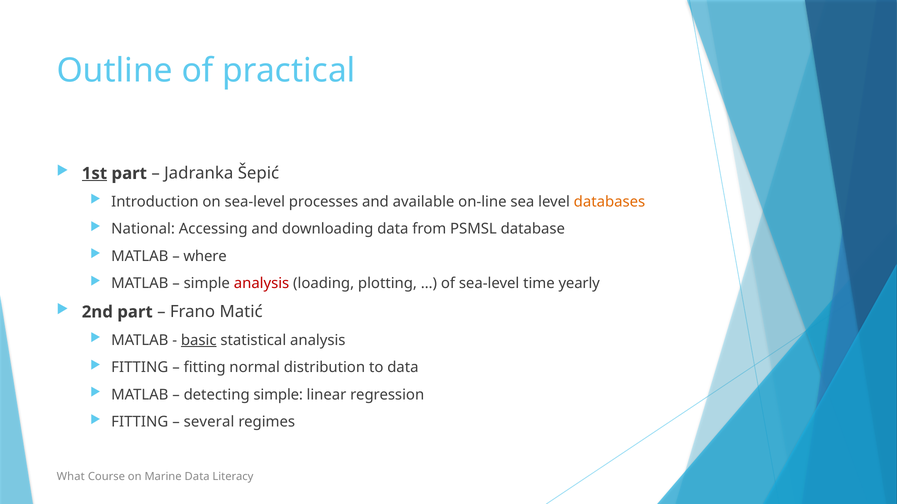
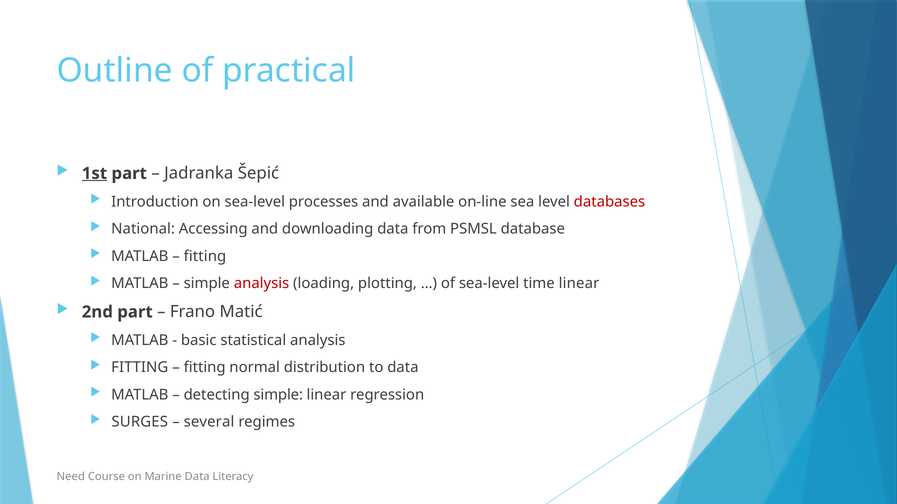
databases colour: orange -> red
where at (205, 256): where -> fitting
time yearly: yearly -> linear
basic underline: present -> none
FITTING at (140, 422): FITTING -> SURGES
What: What -> Need
